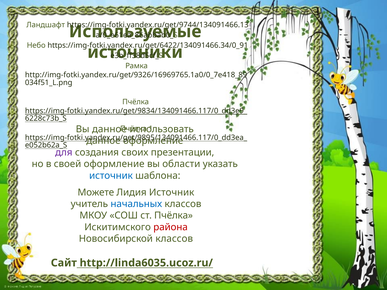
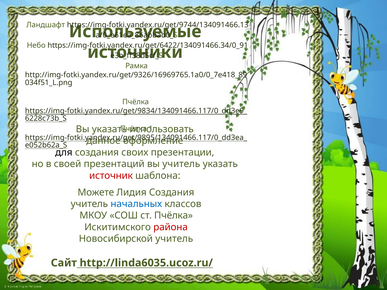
Вы данное: данное -> указать
для colour: purple -> black
своей оформление: оформление -> презентаций
вы области: области -> учитель
источник at (111, 176) colour: blue -> red
Лидия Источник: Источник -> Создания
Новосибирской классов: классов -> учитель
